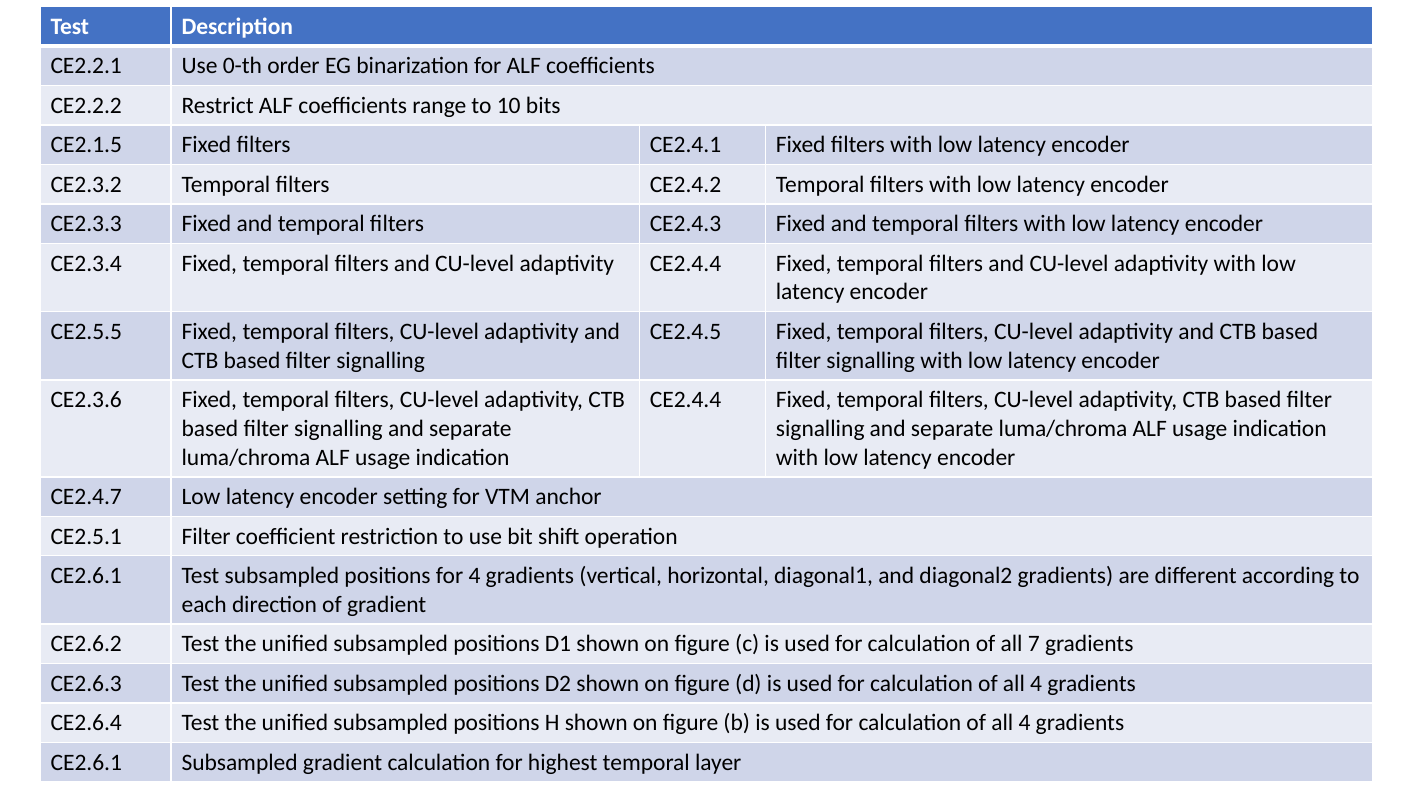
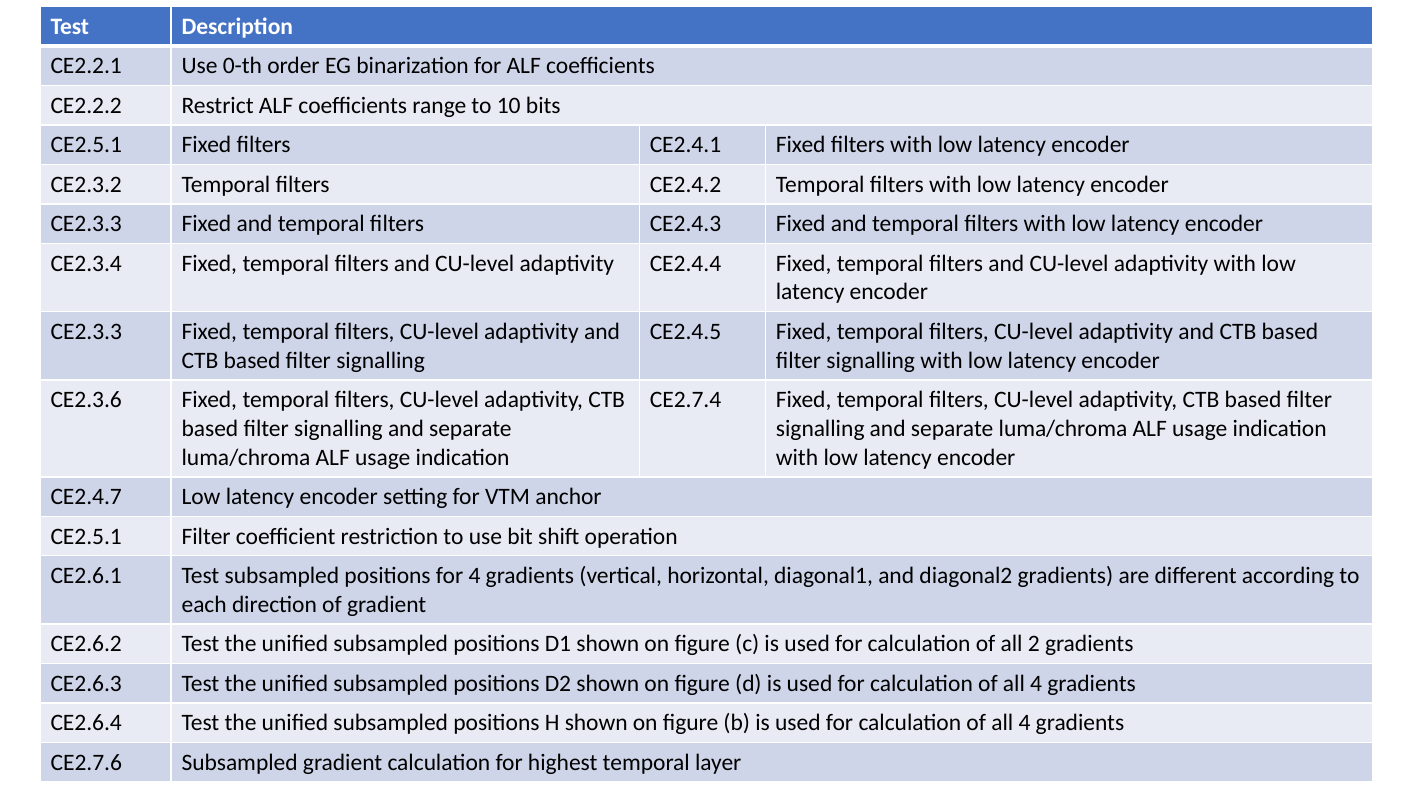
CE2.1.5 at (86, 145): CE2.1.5 -> CE2.5.1
CE2.5.5 at (86, 332): CE2.5.5 -> CE2.3.3
CE2.4.4 at (686, 400): CE2.4.4 -> CE2.7.4
7: 7 -> 2
CE2.6.1 at (86, 762): CE2.6.1 -> CE2.7.6
